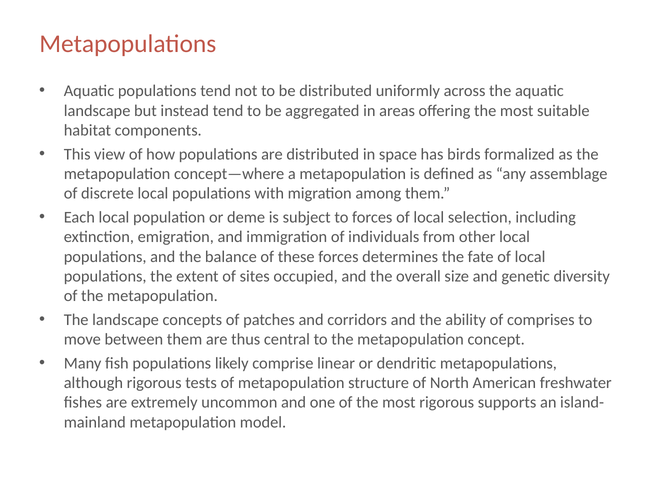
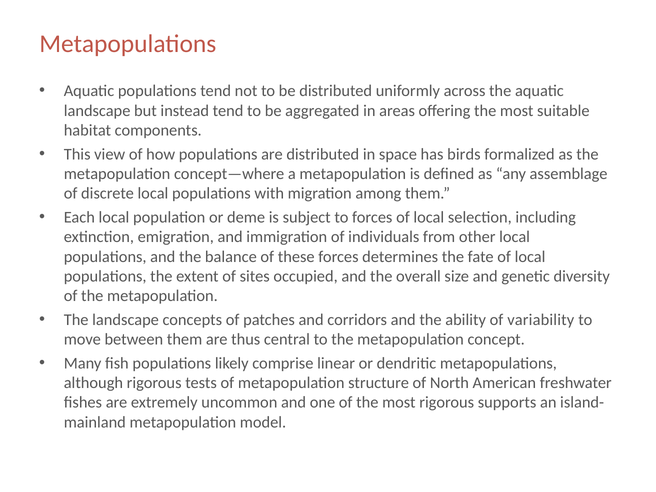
comprises: comprises -> variability
